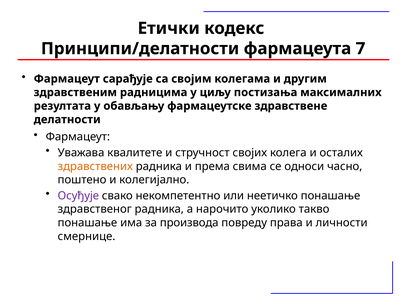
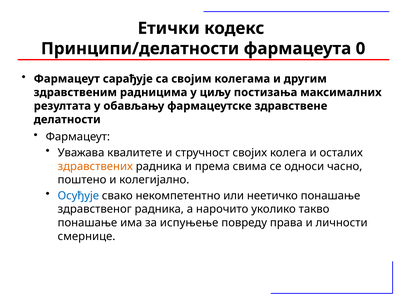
7: 7 -> 0
Осуђује colour: purple -> blue
производа: производа -> испуњење
